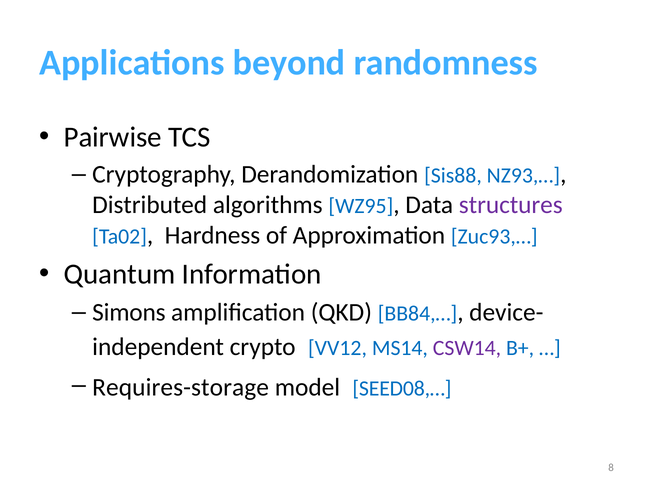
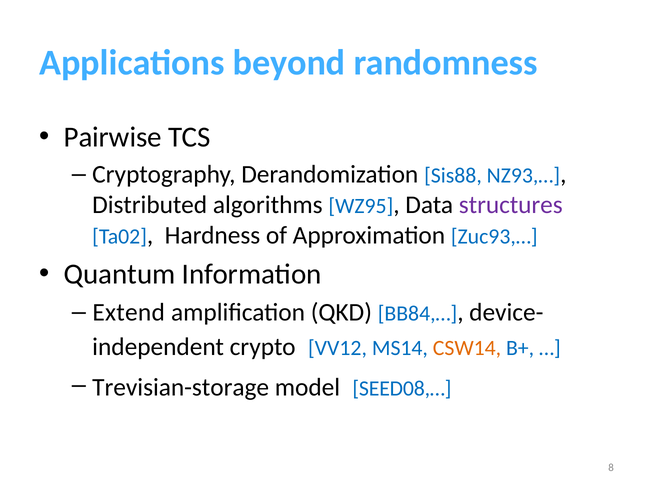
Simons: Simons -> Extend
CSW14 colour: purple -> orange
Requires-storage: Requires-storage -> Trevisian-storage
